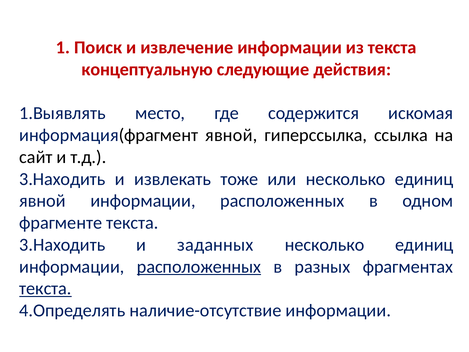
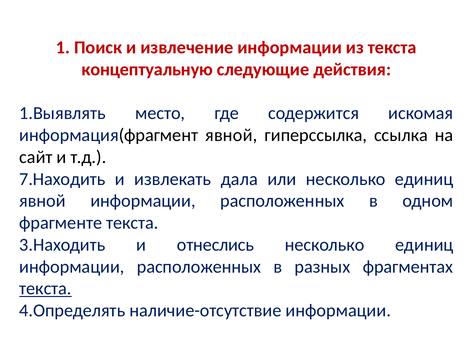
3.Находить at (62, 179): 3.Находить -> 7.Находить
тоже: тоже -> дала
заданных: заданных -> отнеслись
расположенных at (199, 266) underline: present -> none
